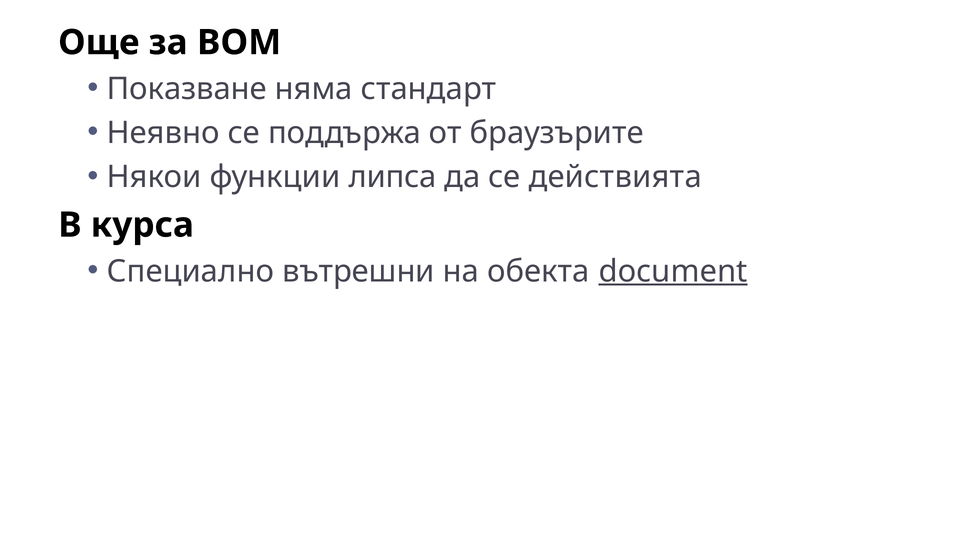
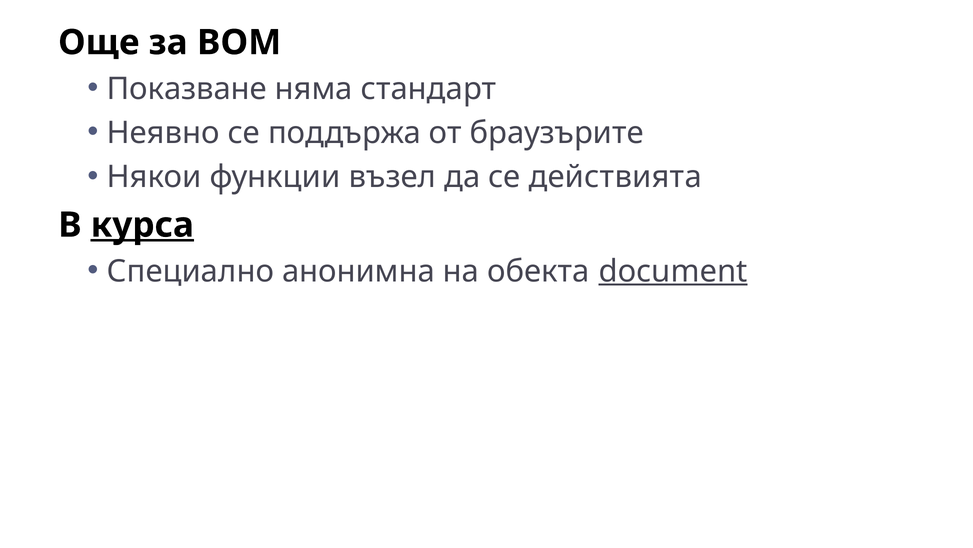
липса: липса -> възел
курса underline: none -> present
вътрешни: вътрешни -> анонимна
